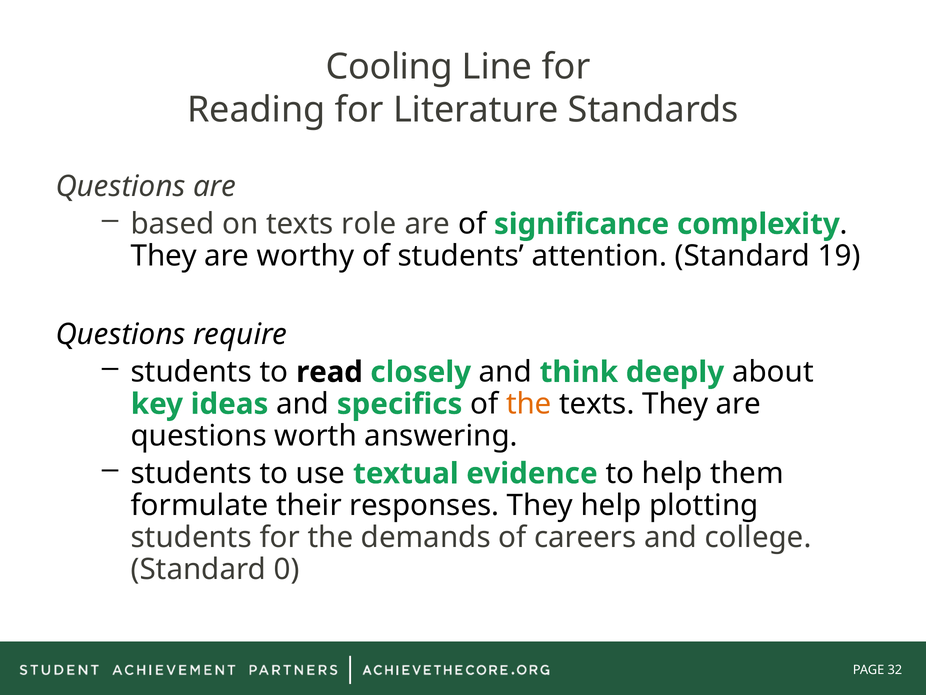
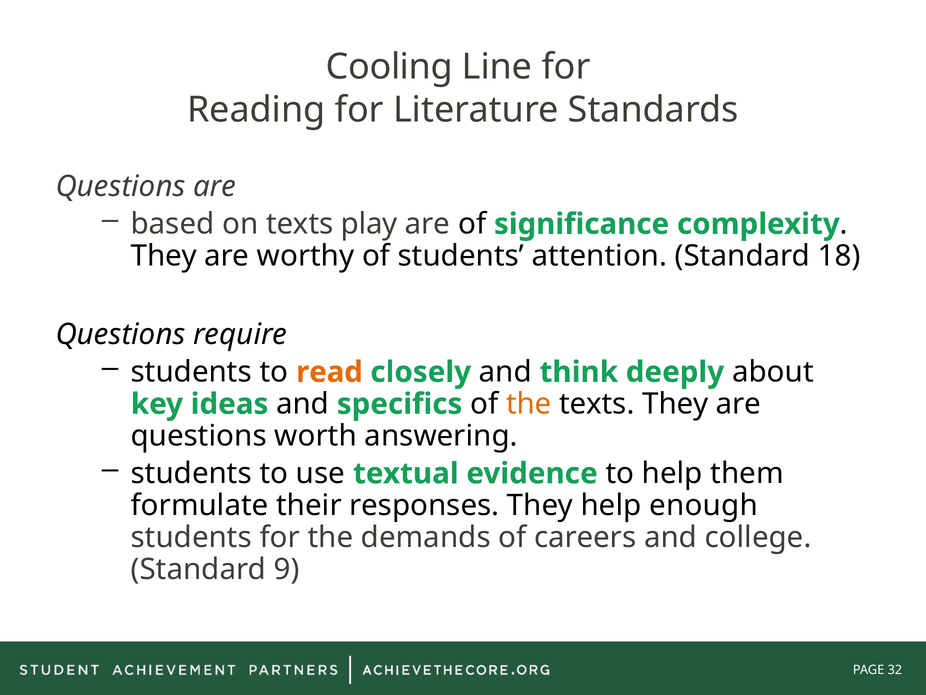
role: role -> play
19: 19 -> 18
read colour: black -> orange
plotting: plotting -> enough
0: 0 -> 9
